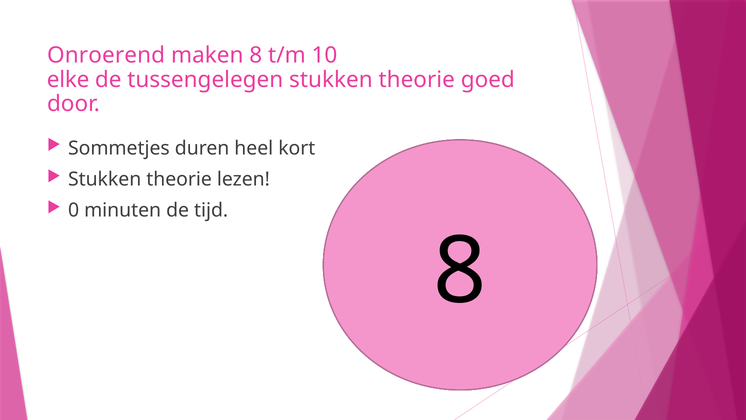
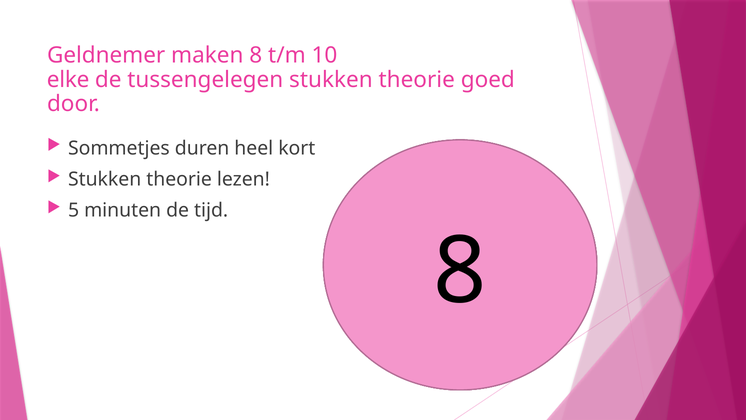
Onroerend: Onroerend -> Geldnemer
0: 0 -> 5
